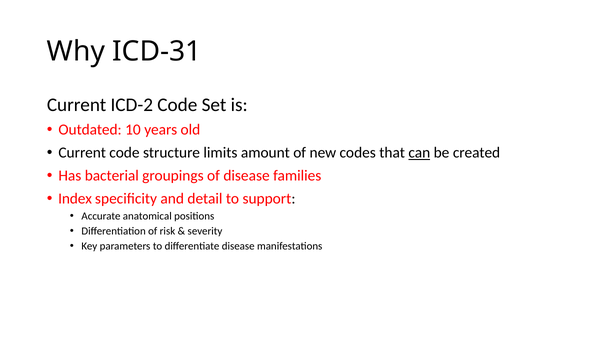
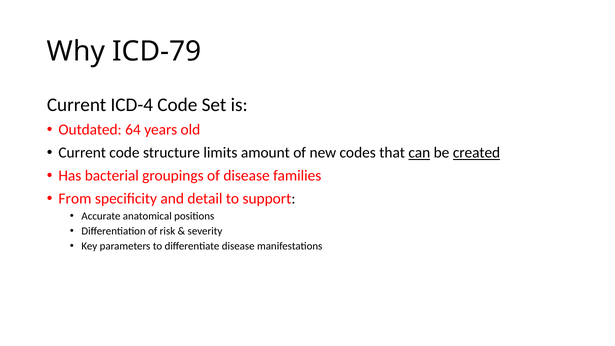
ICD-31: ICD-31 -> ICD-79
ICD-2: ICD-2 -> ICD-4
10: 10 -> 64
created underline: none -> present
Index: Index -> From
